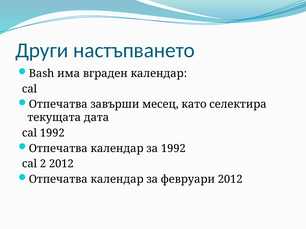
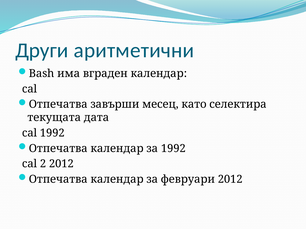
настъпването: настъпването -> аритметични
